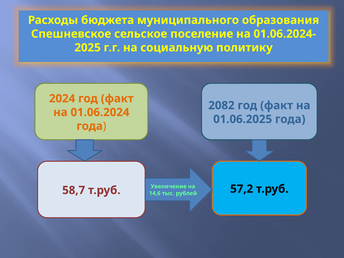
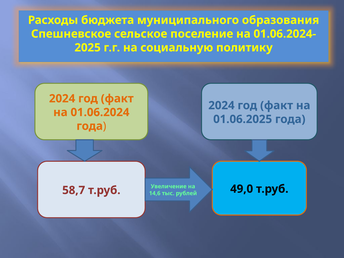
2082 at (221, 105): 2082 -> 2024
57,2: 57,2 -> 49,0
